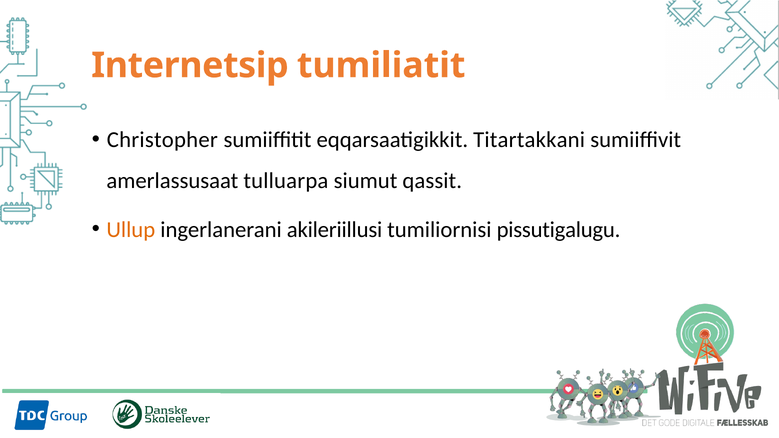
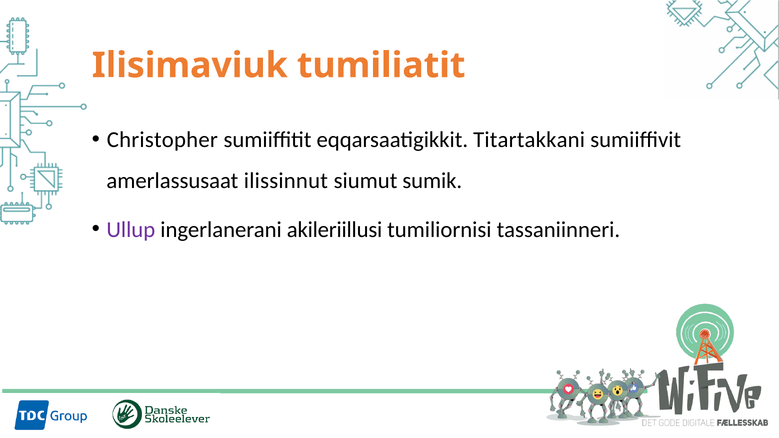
Internetsip: Internetsip -> Ilisimaviuk
tulluarpa: tulluarpa -> ilissinnut
qassit: qassit -> sumik
Ullup colour: orange -> purple
pissutigalugu: pissutigalugu -> tassaniinneri
